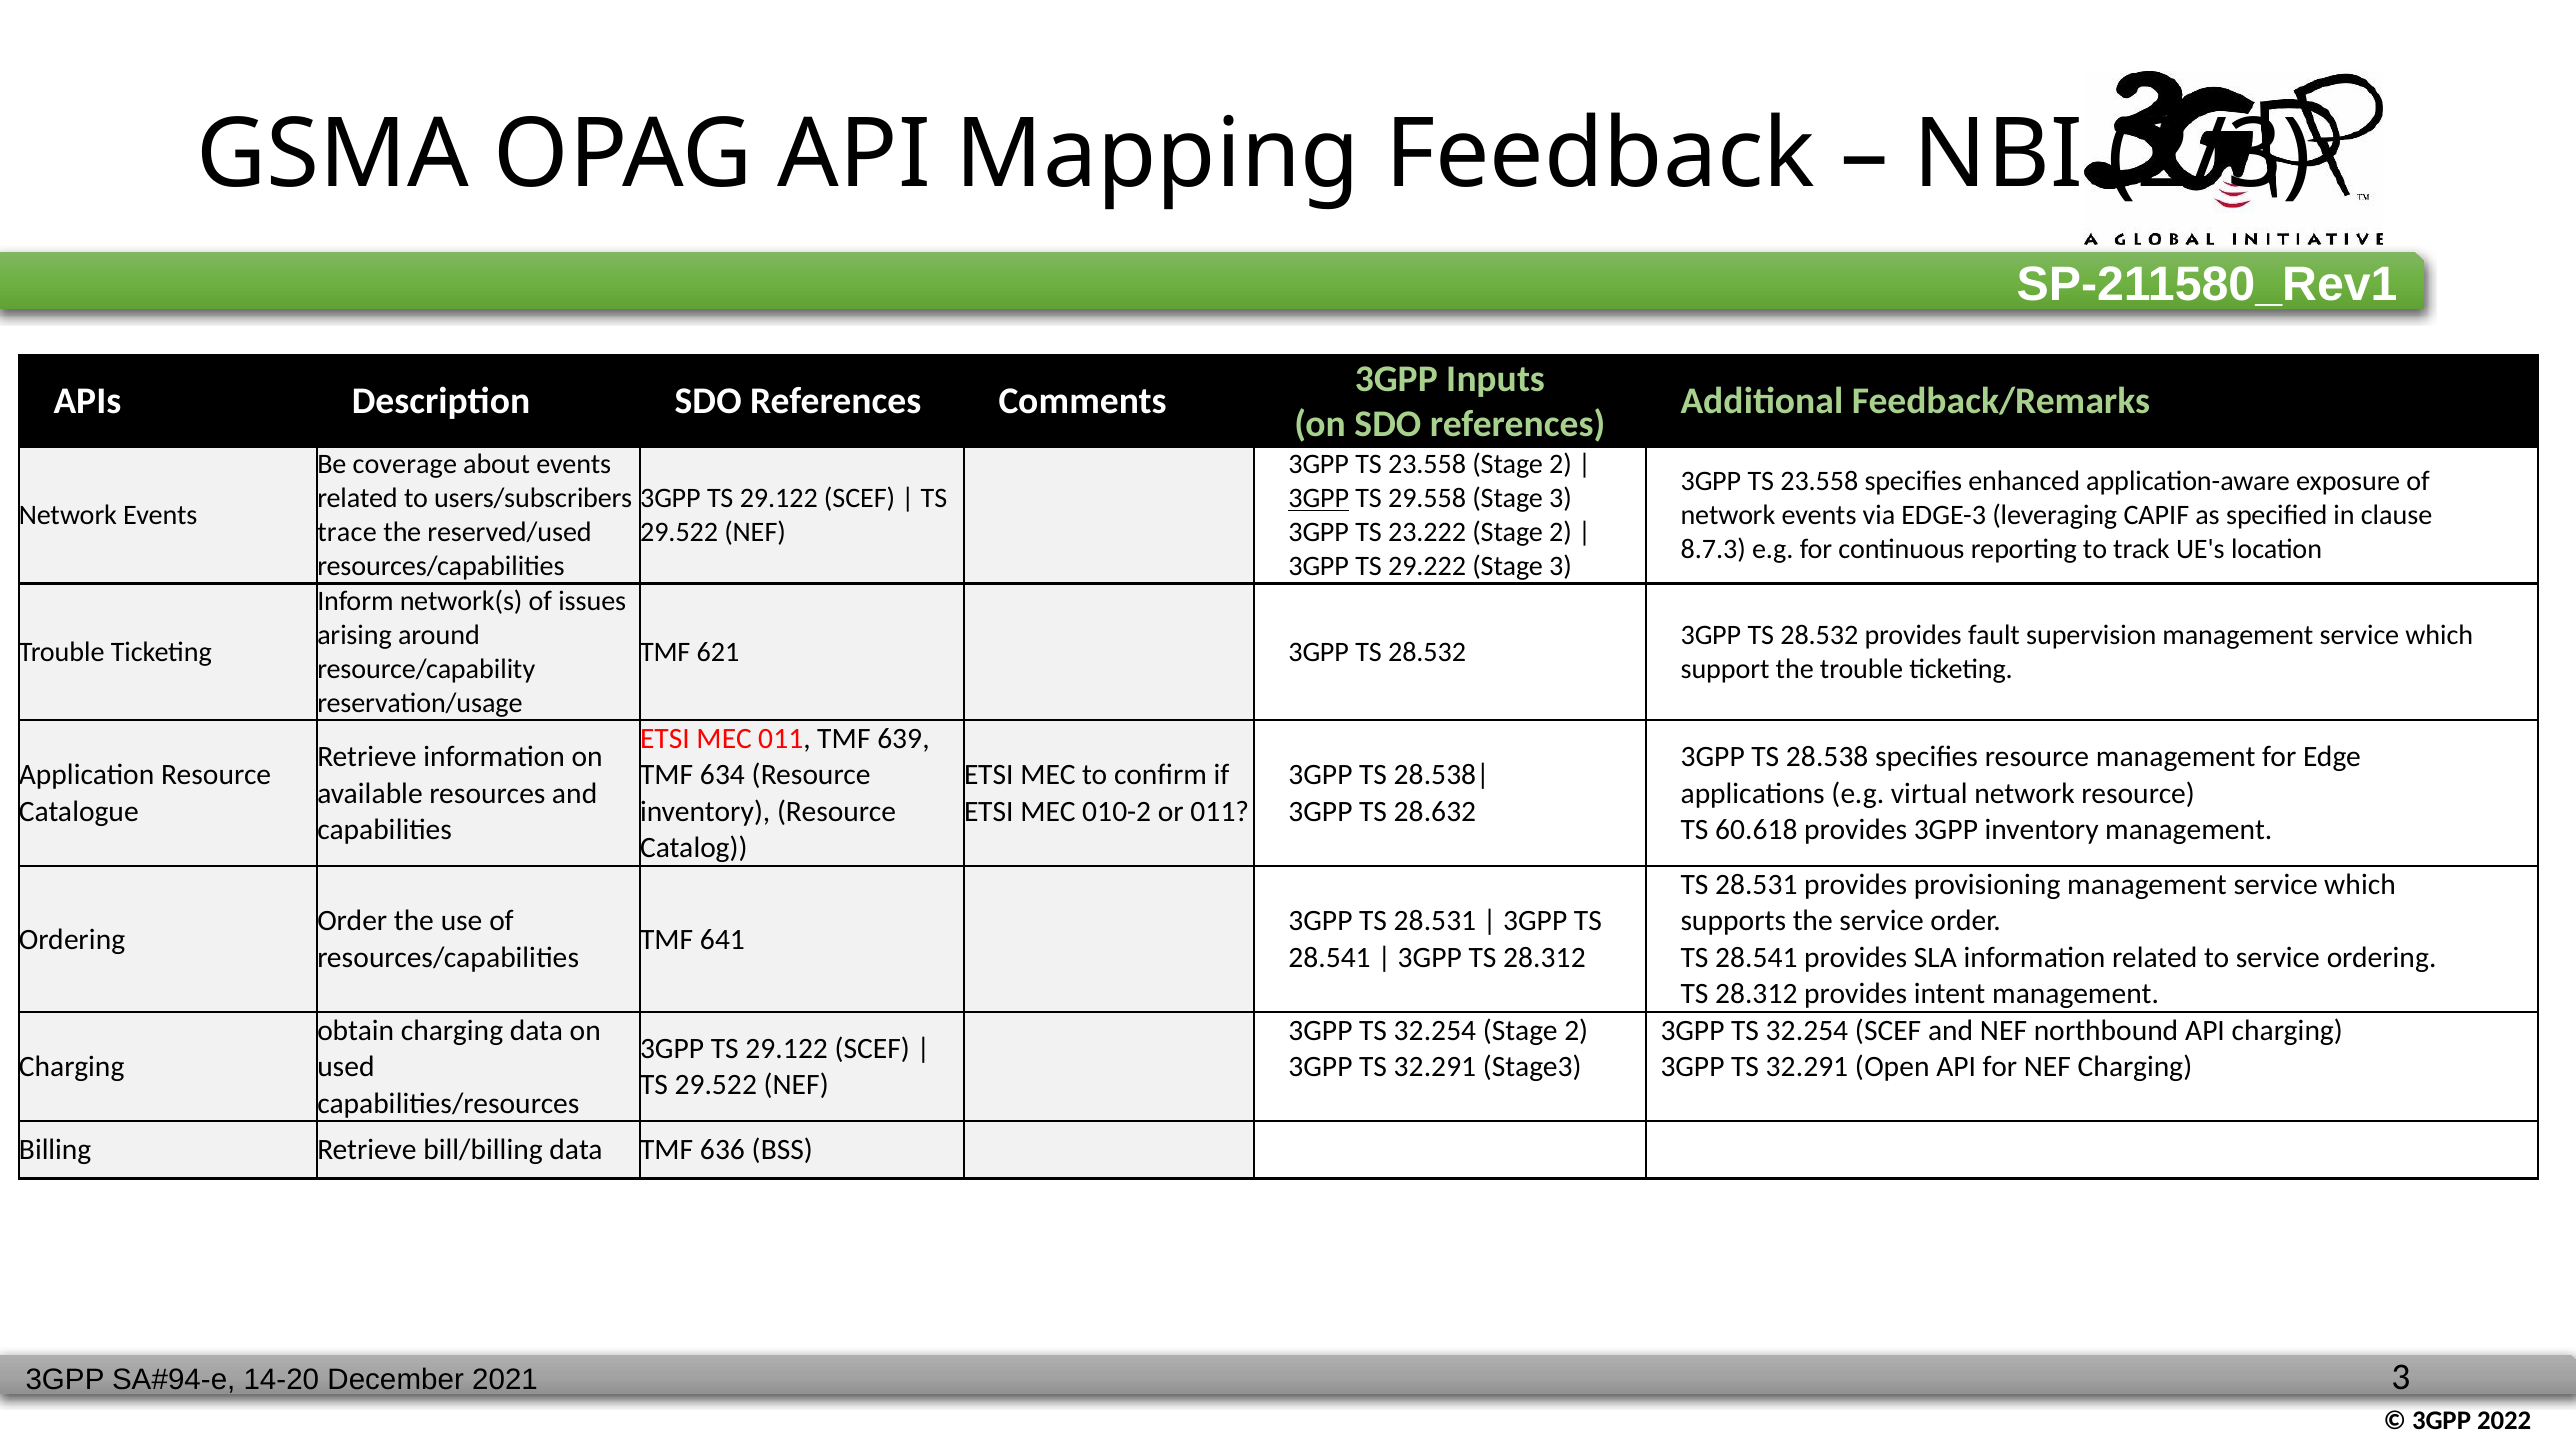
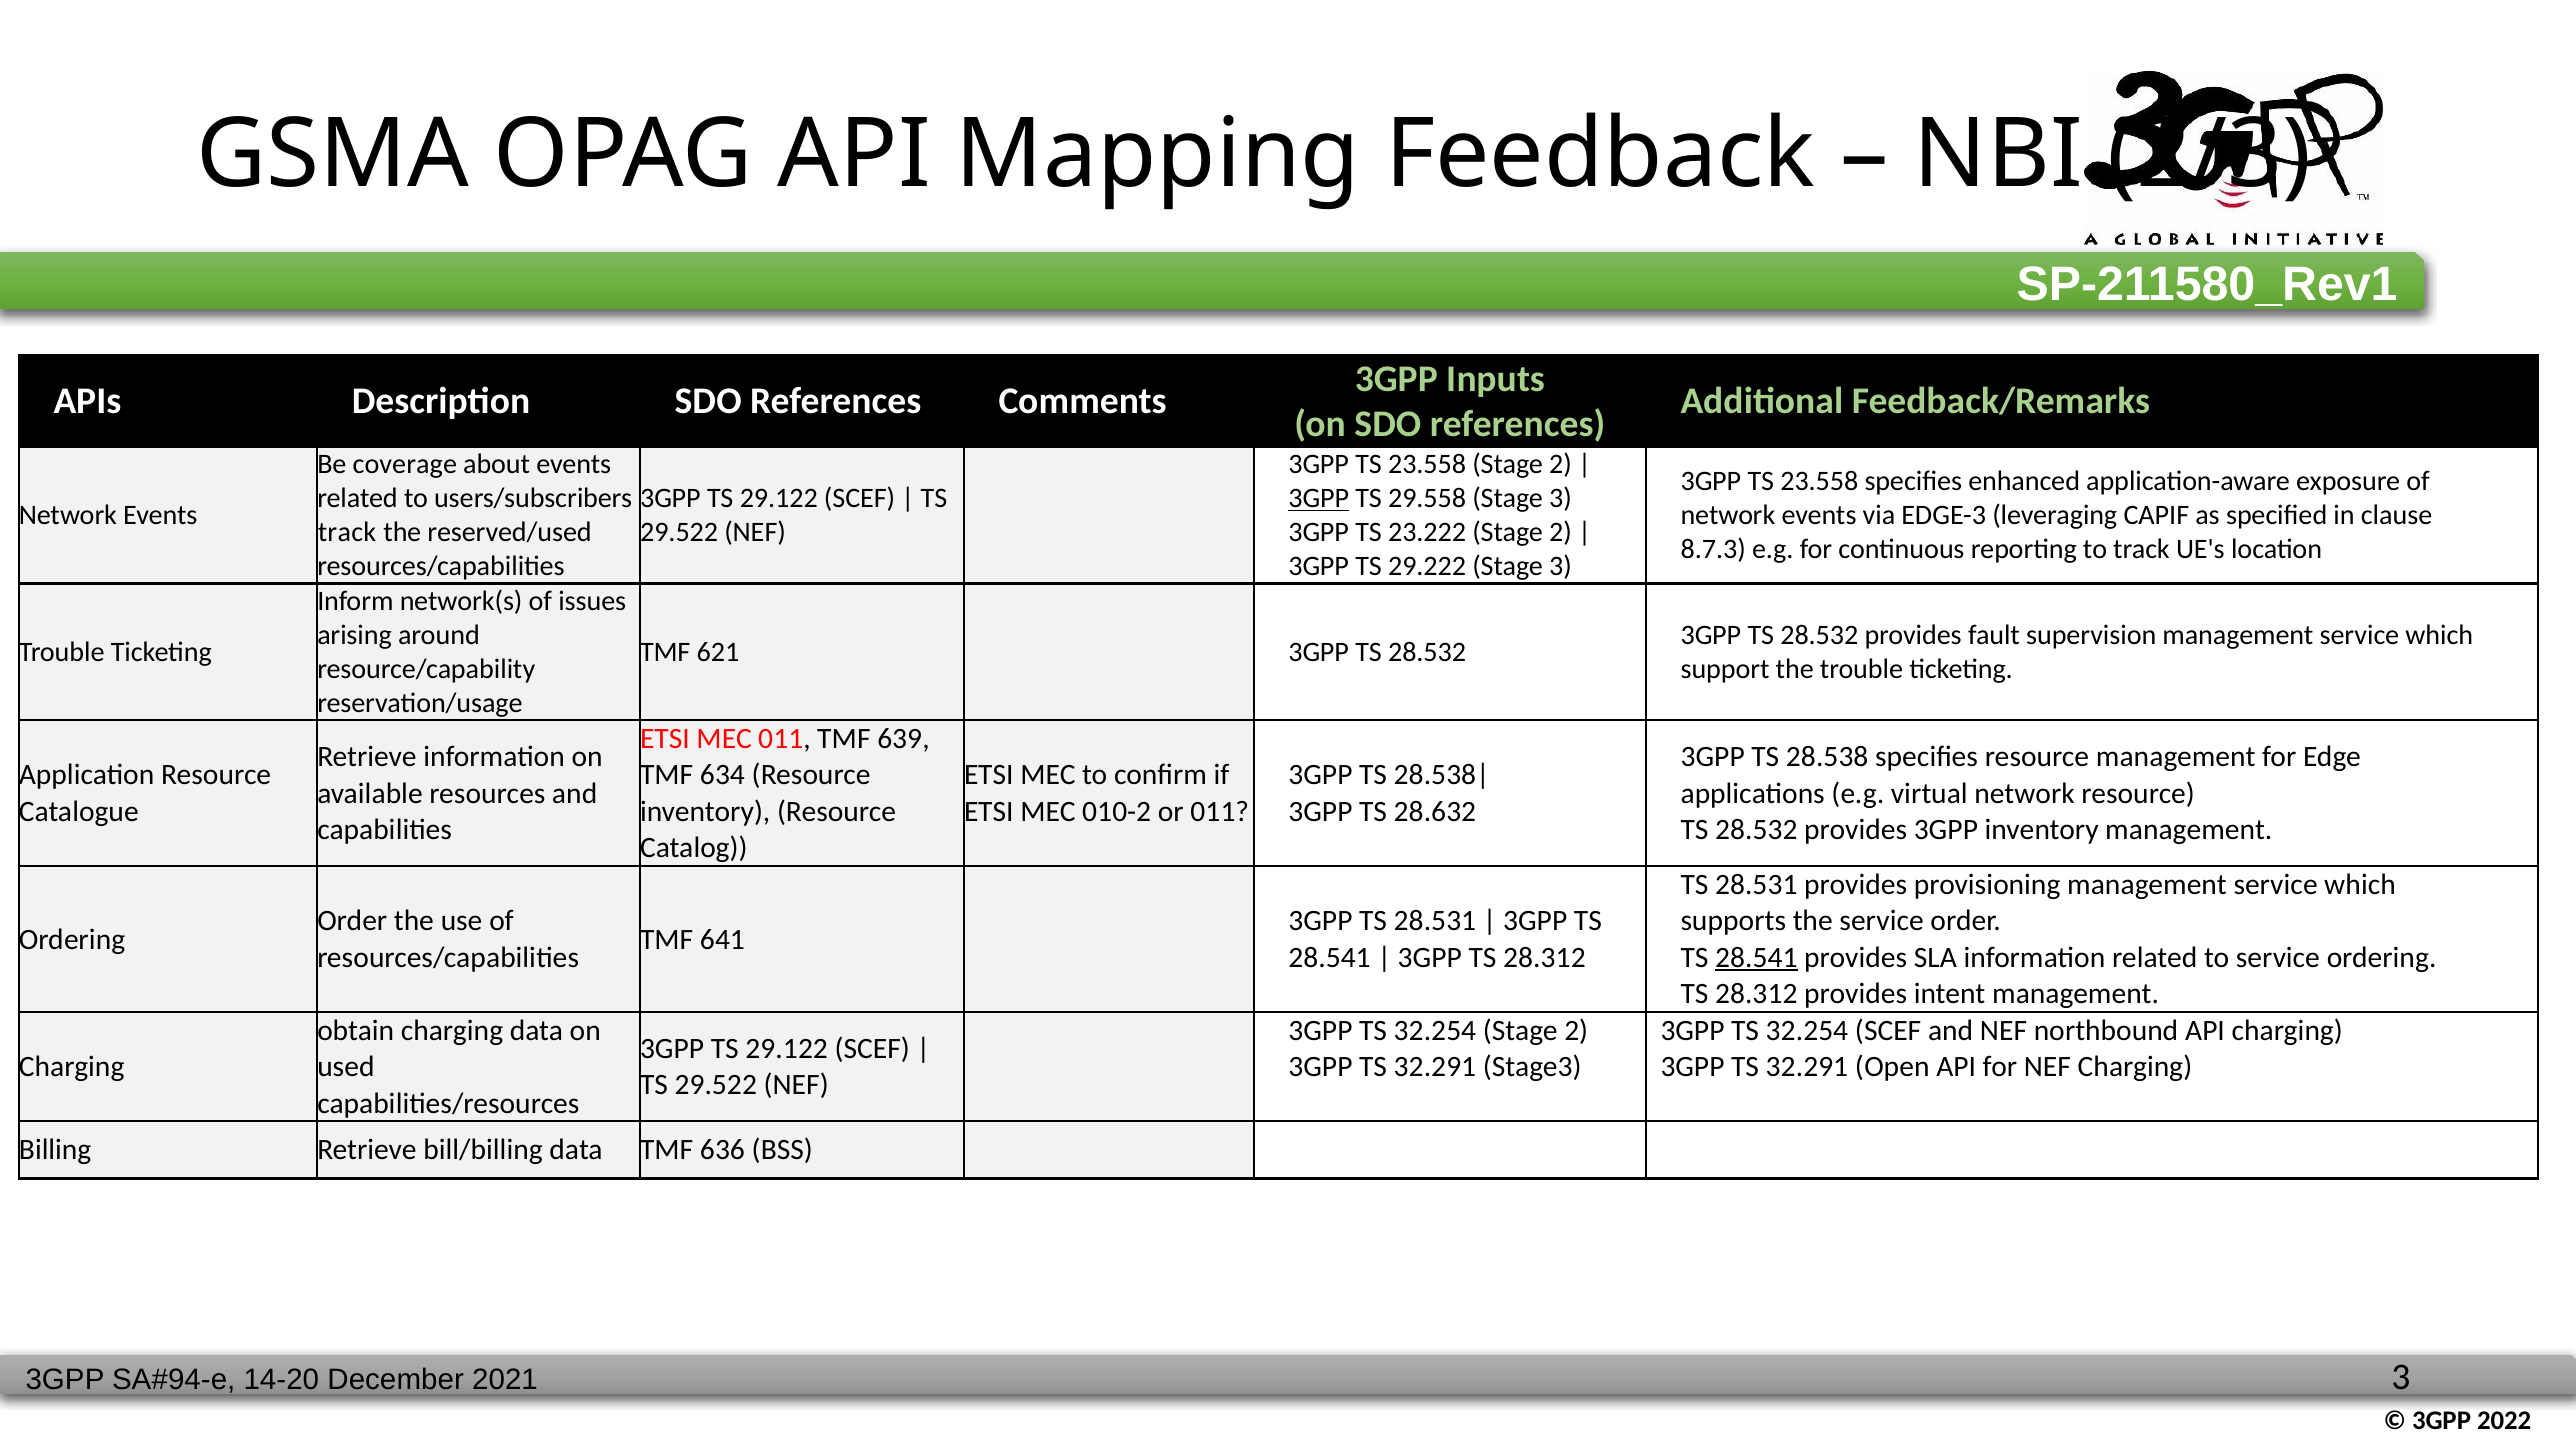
trace at (347, 533): trace -> track
60.618 at (1756, 830): 60.618 -> 28.532
28.541 at (1756, 957) underline: none -> present
